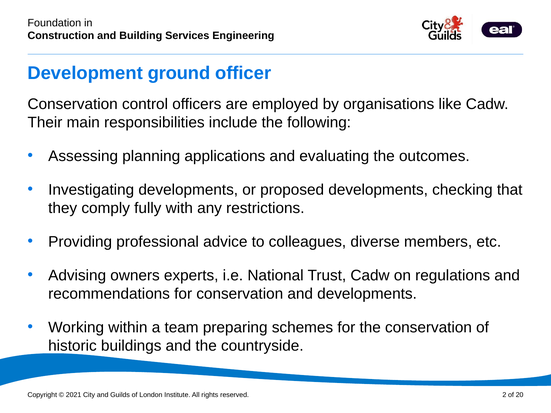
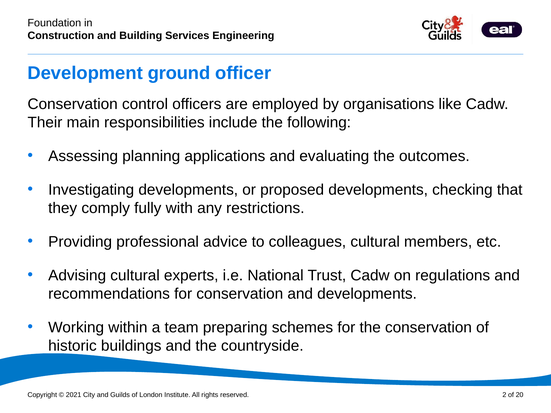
colleagues diverse: diverse -> cultural
Advising owners: owners -> cultural
